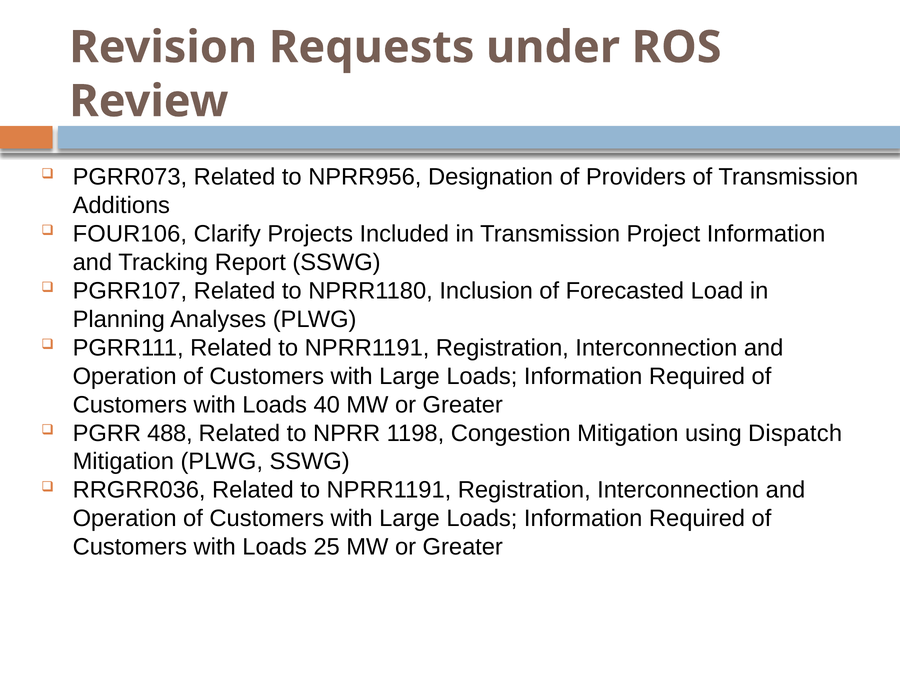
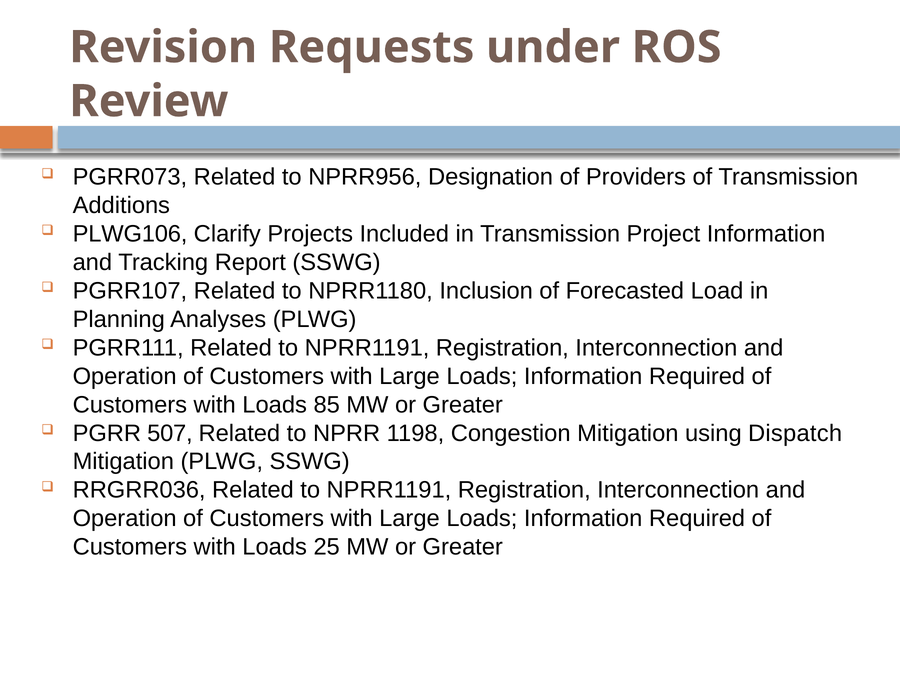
FOUR106: FOUR106 -> PLWG106
40: 40 -> 85
488: 488 -> 507
